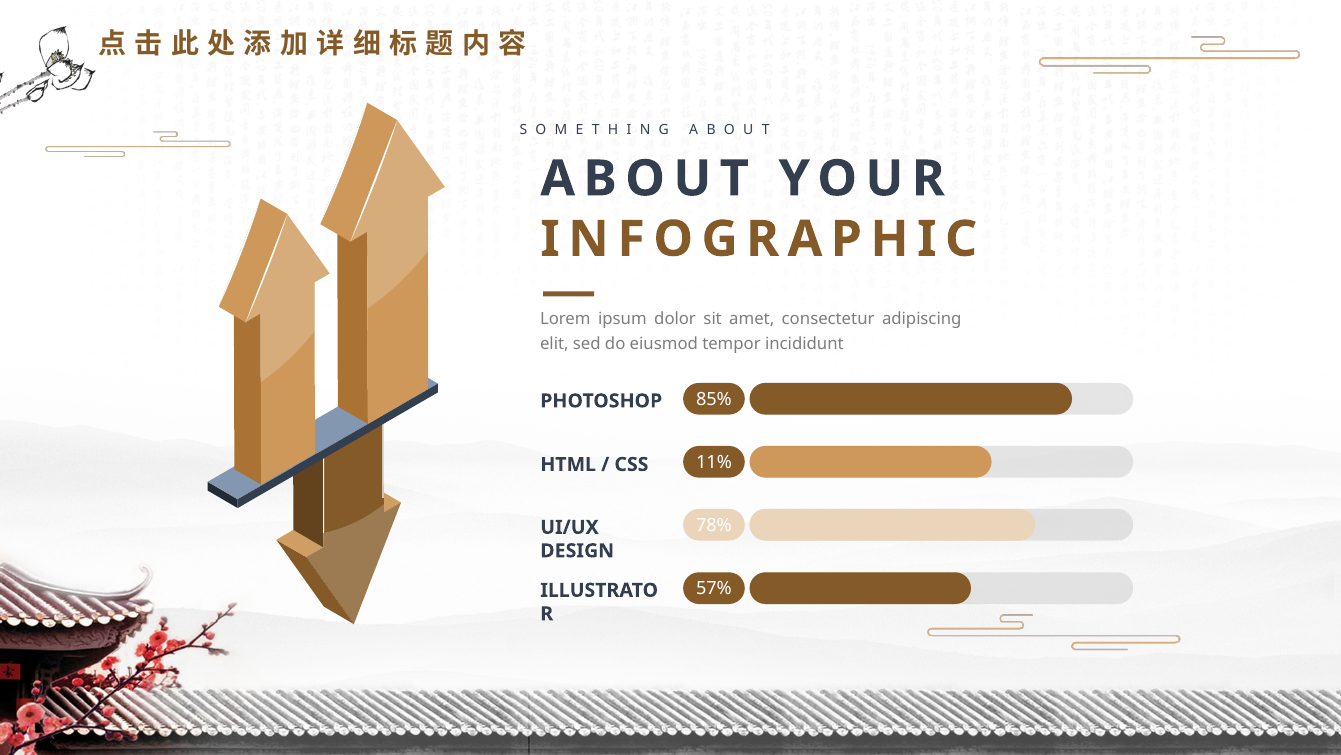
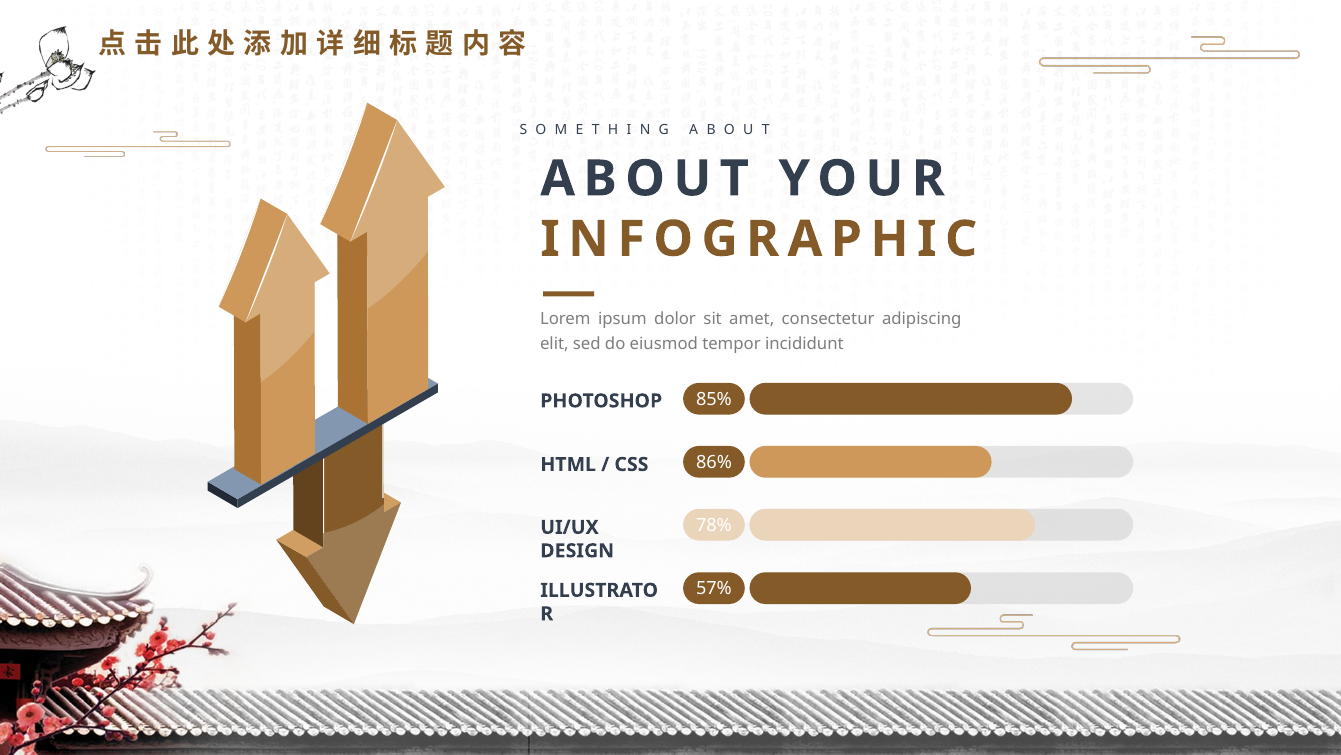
11%: 11% -> 86%
